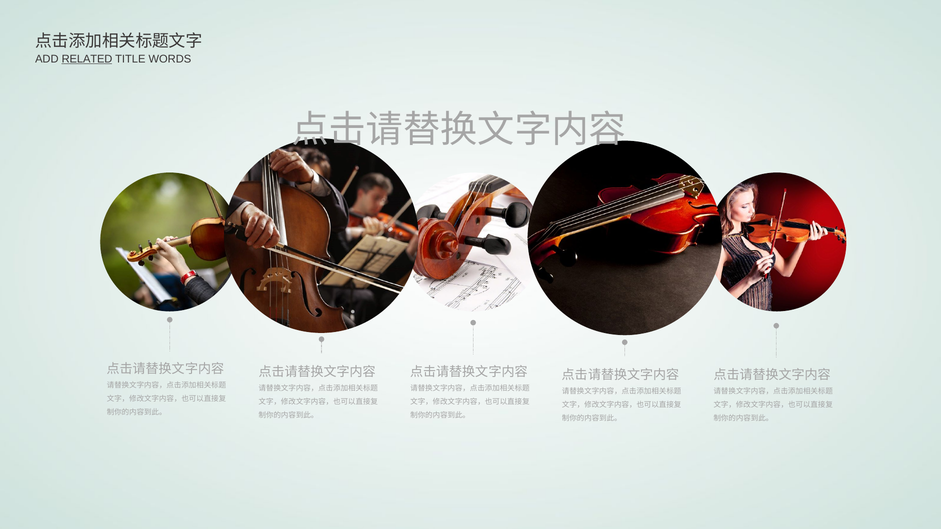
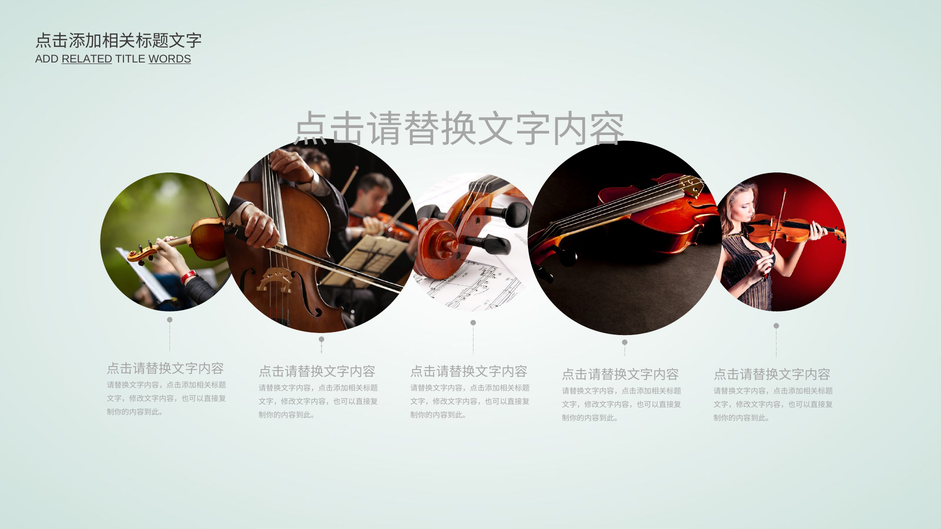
WORDS underline: none -> present
